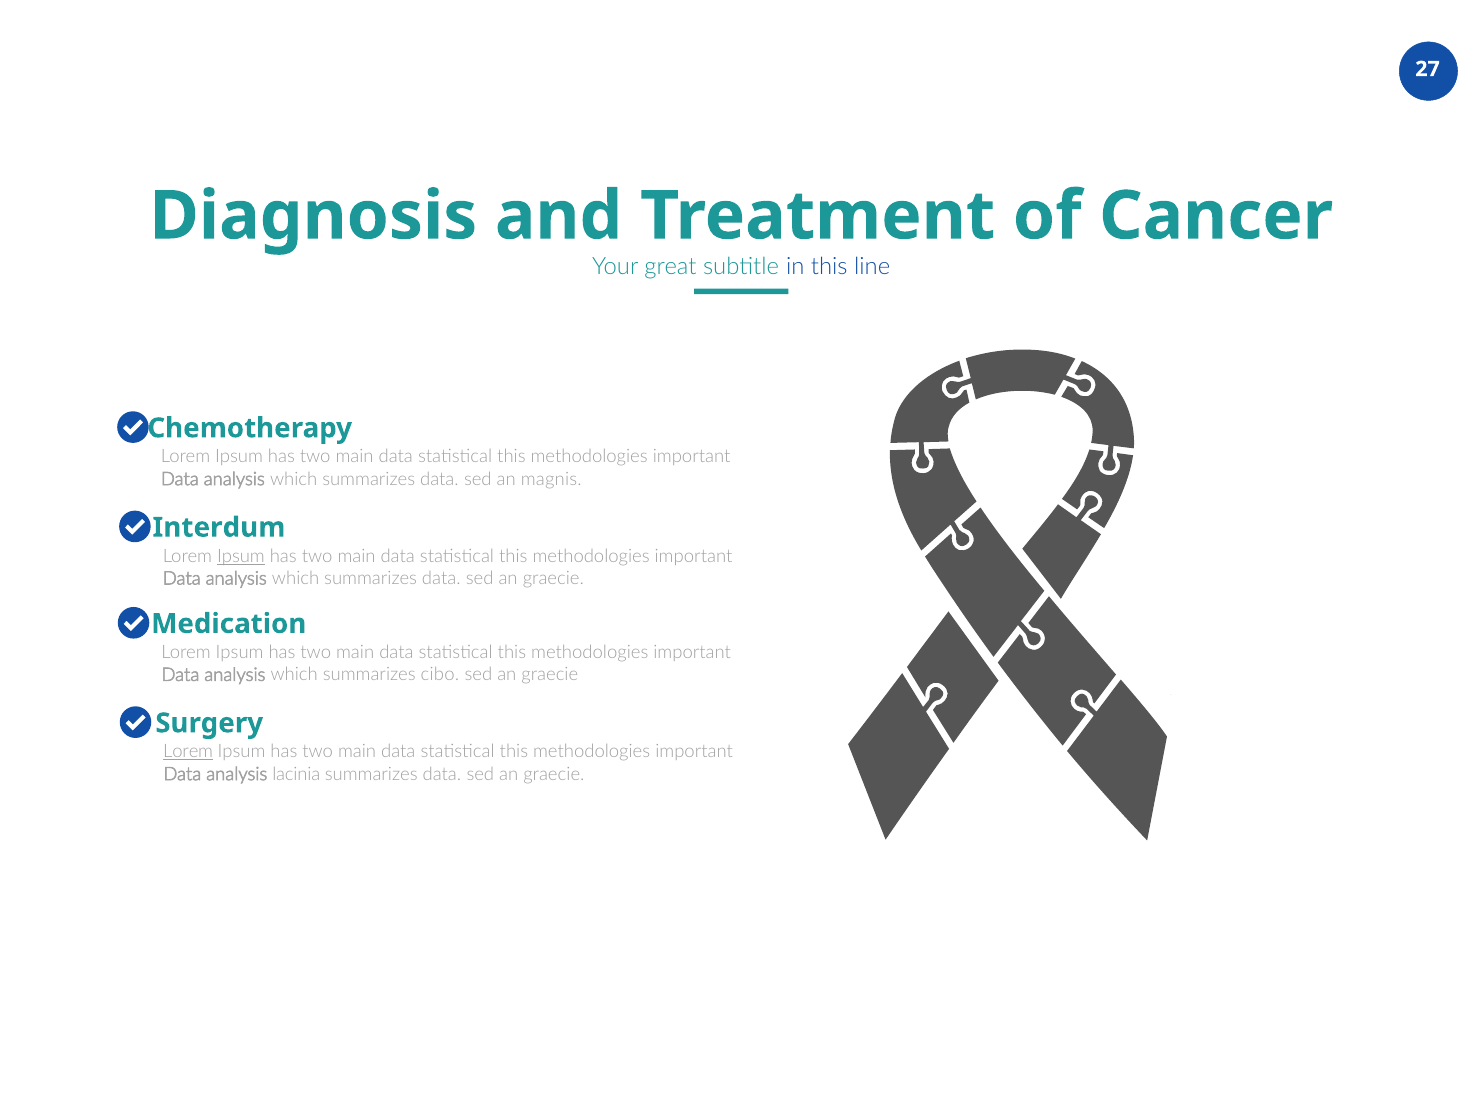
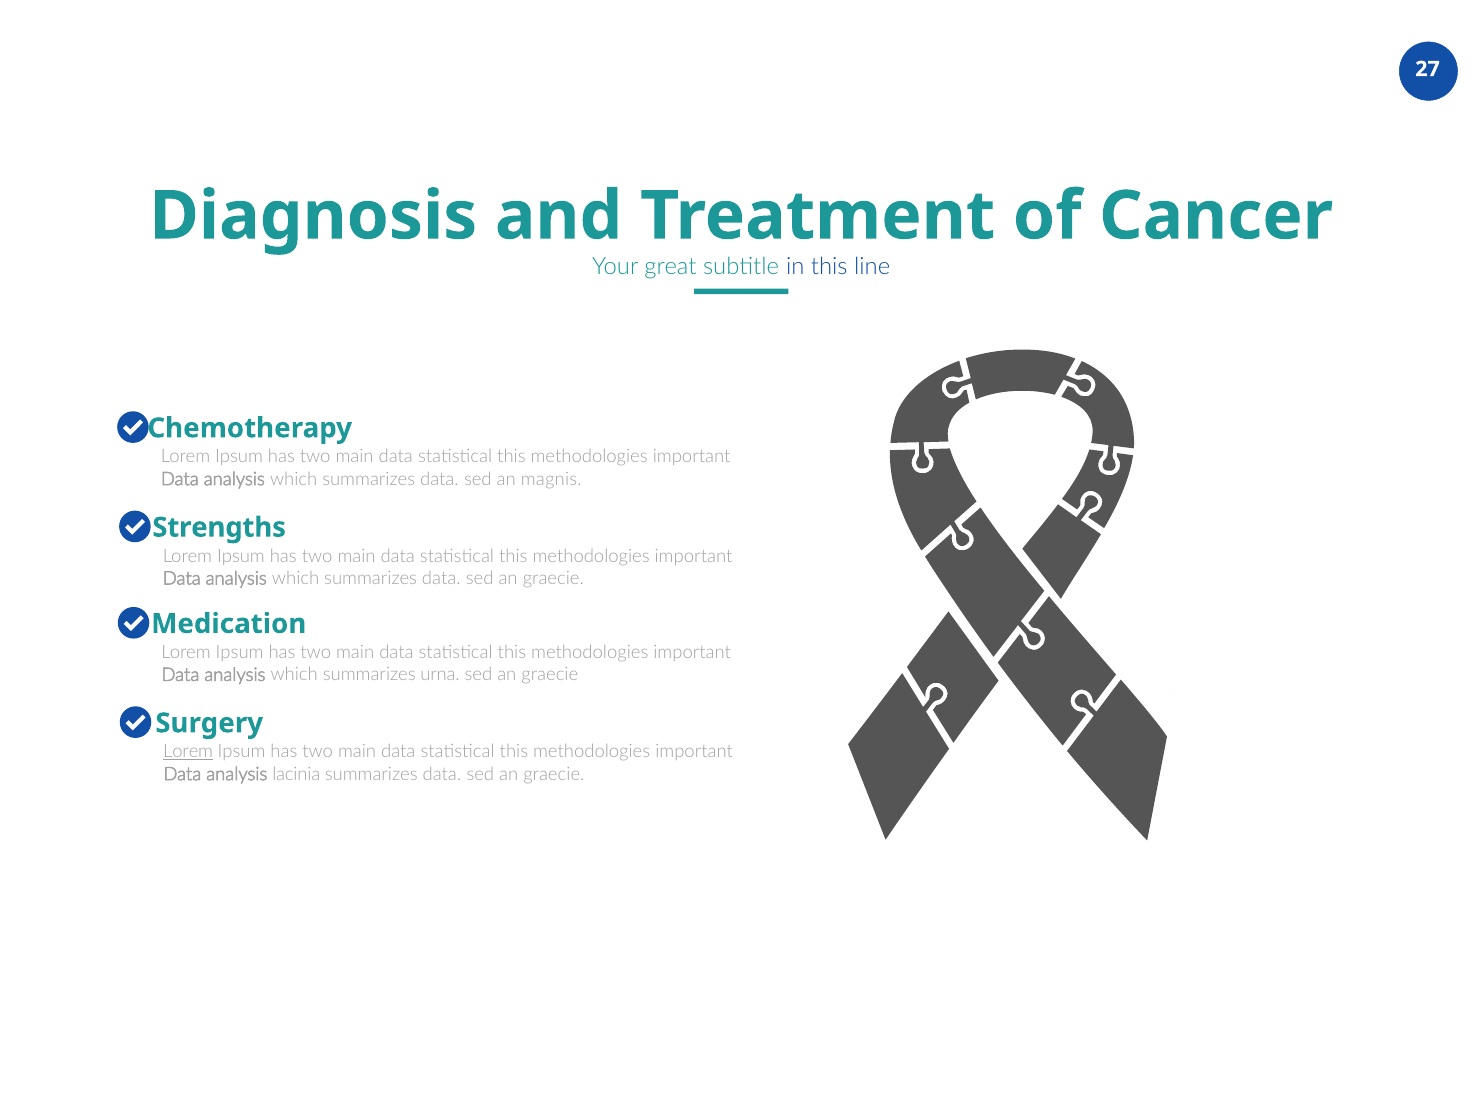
Interdum: Interdum -> Strengths
Ipsum at (241, 556) underline: present -> none
cibo: cibo -> urna
